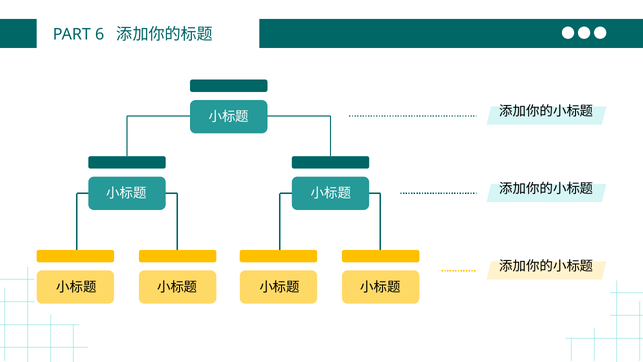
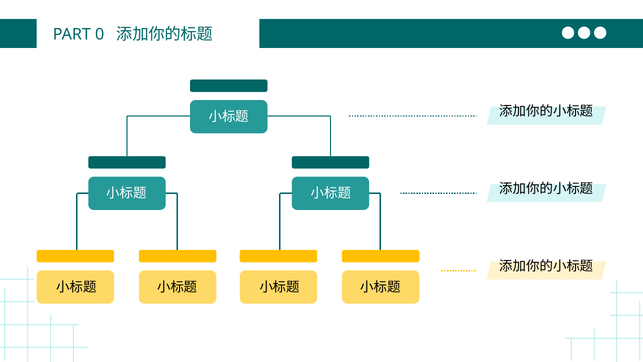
6: 6 -> 0
